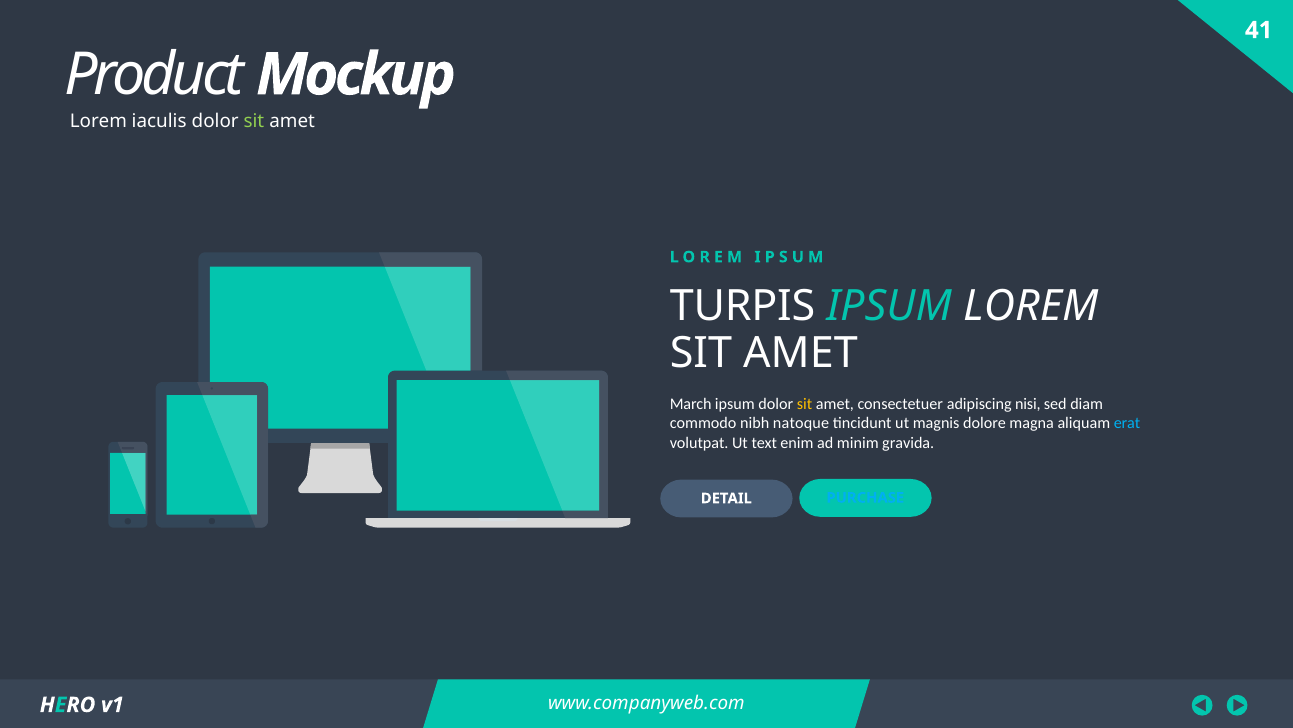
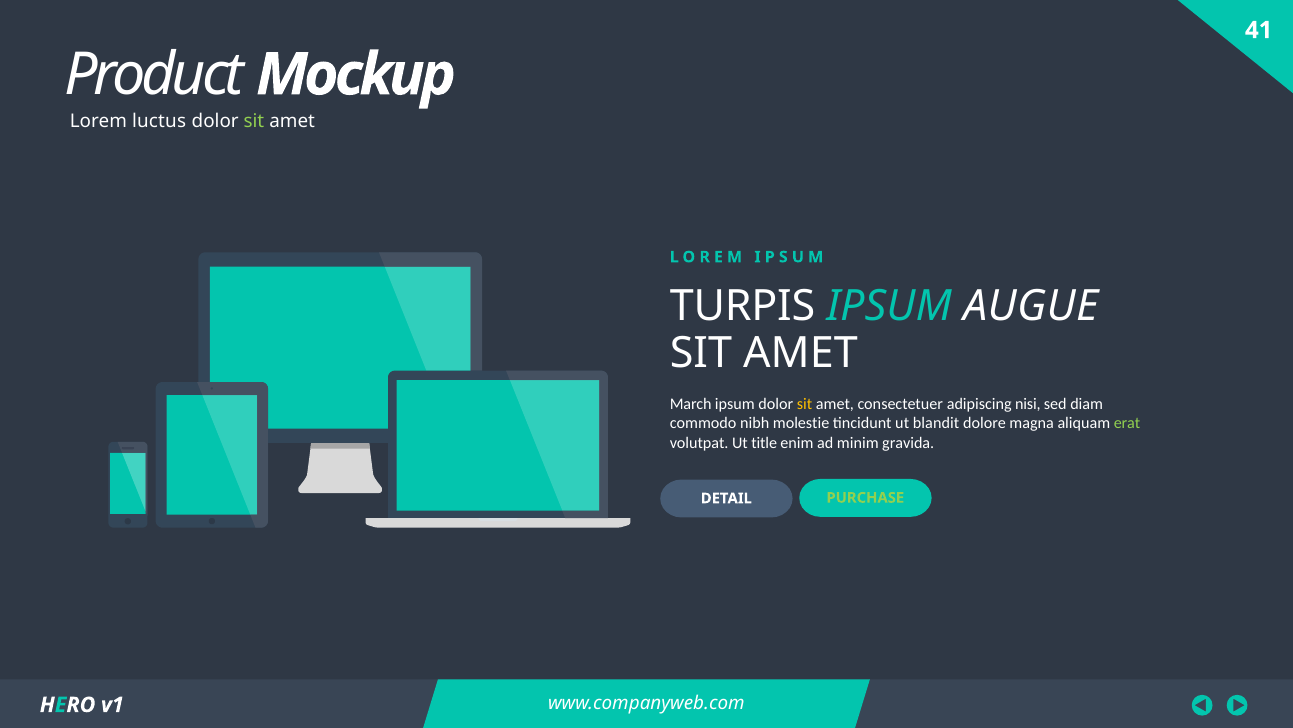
iaculis: iaculis -> luctus
IPSUM LOREM: LOREM -> AUGUE
natoque: natoque -> molestie
magnis: magnis -> blandit
erat colour: light blue -> light green
text: text -> title
PURCHASE colour: light blue -> light green
